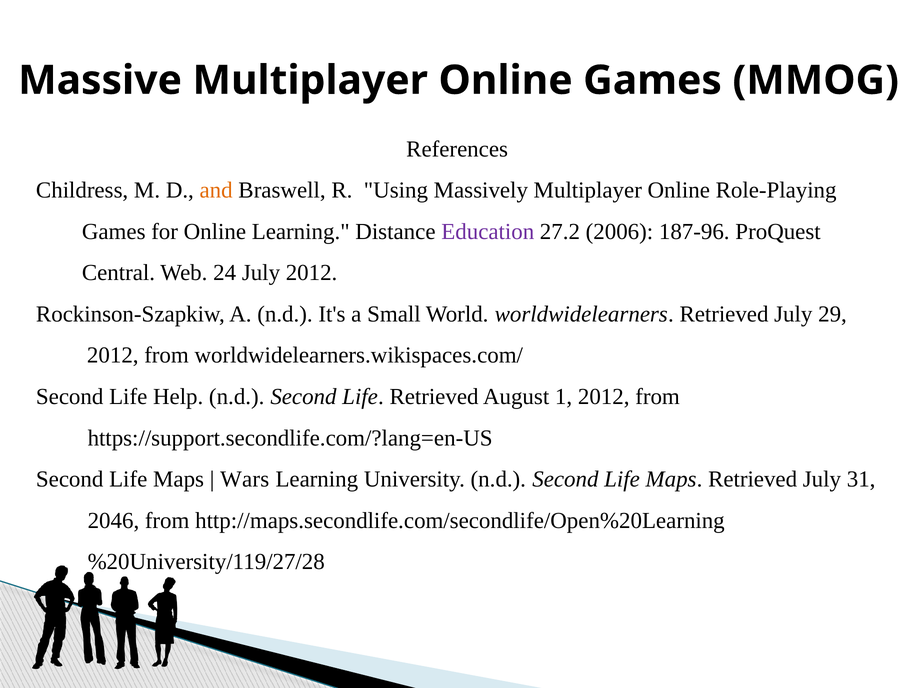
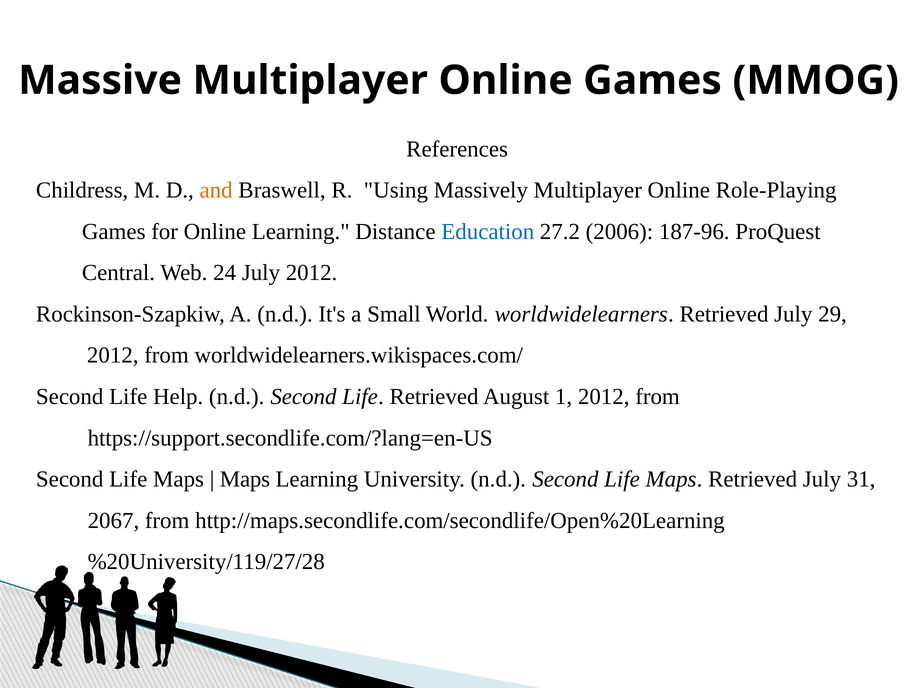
Education colour: purple -> blue
Wars at (245, 480): Wars -> Maps
2046: 2046 -> 2067
